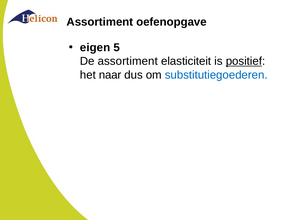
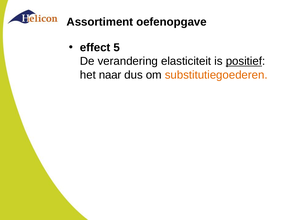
eigen: eigen -> effect
De assortiment: assortiment -> verandering
substitutiegoederen colour: blue -> orange
